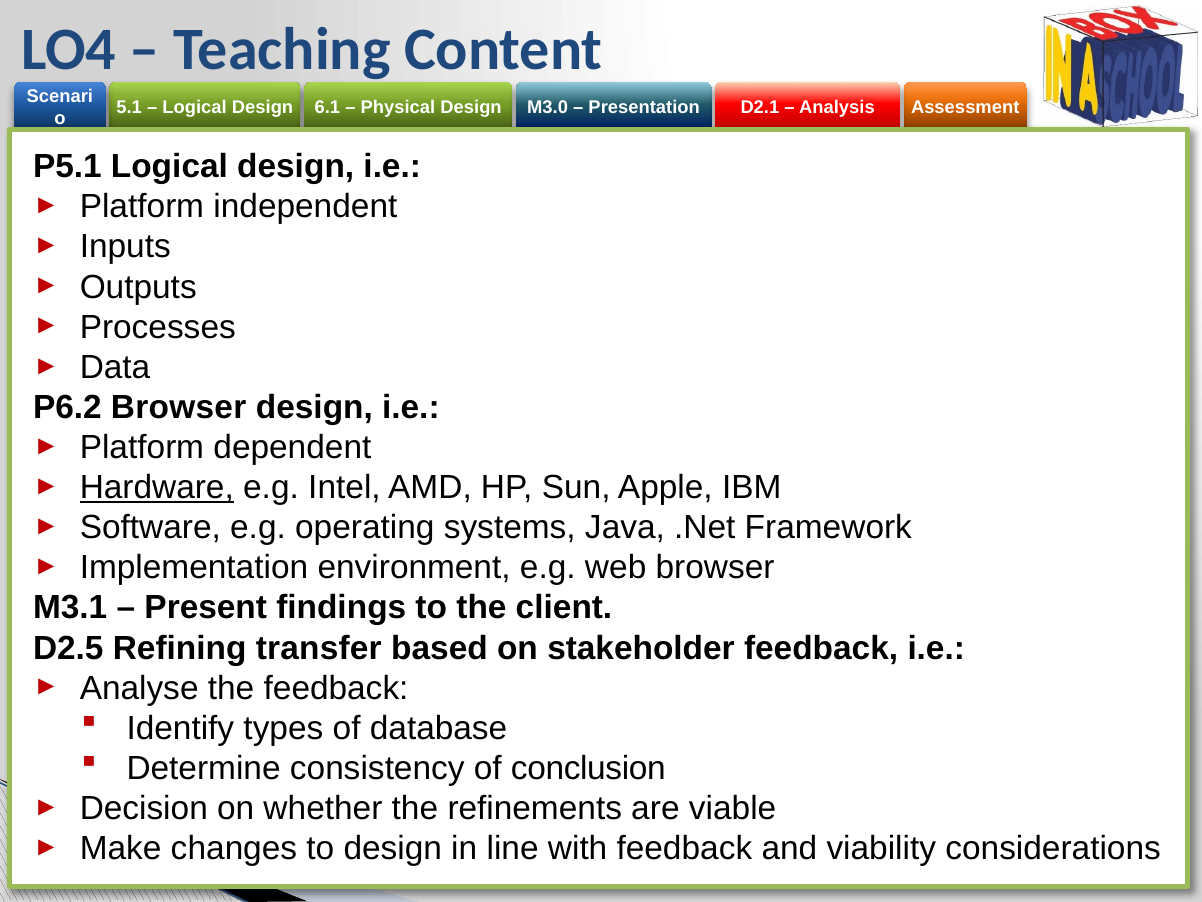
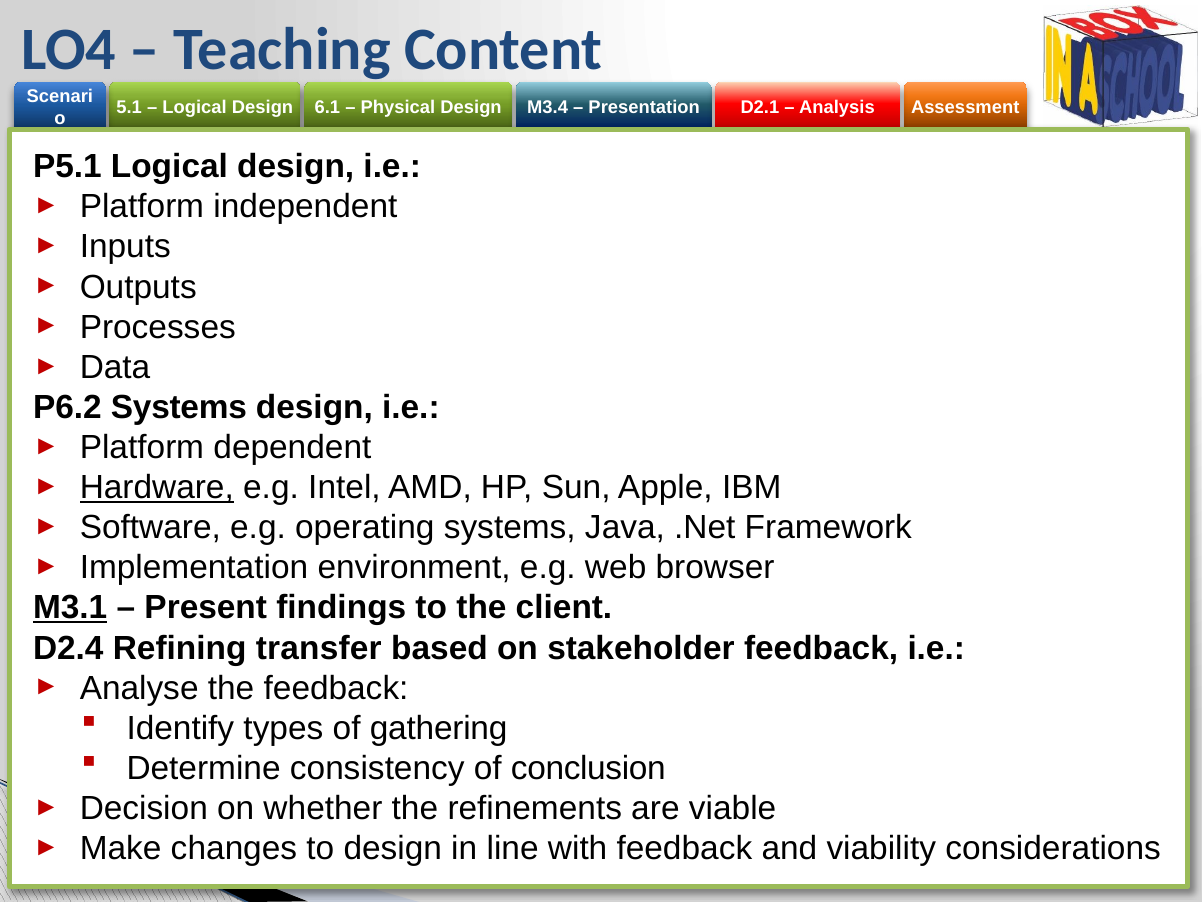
M3.0: M3.0 -> M3.4
P6.2 Browser: Browser -> Systems
M3.1 underline: none -> present
D2.5: D2.5 -> D2.4
database: database -> gathering
